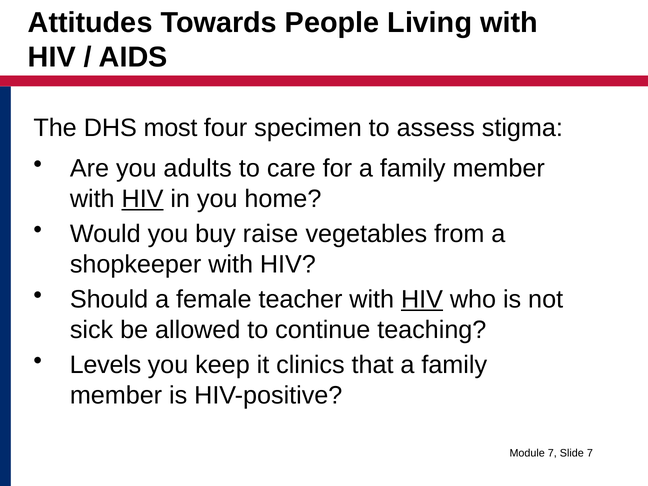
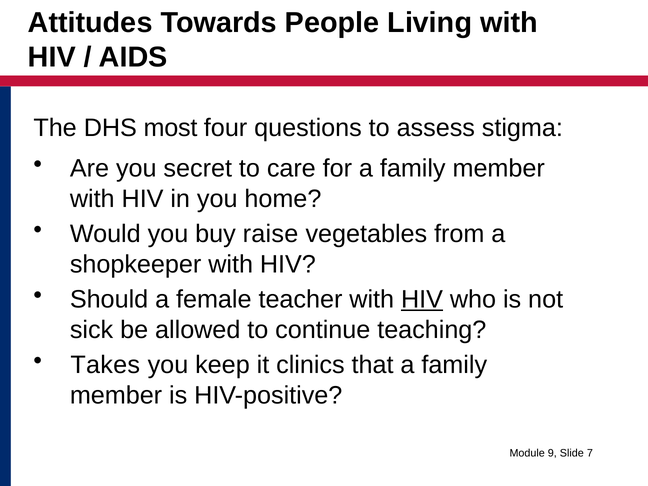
specimen: specimen -> questions
adults: adults -> secret
HIV at (143, 199) underline: present -> none
Levels: Levels -> Takes
Module 7: 7 -> 9
